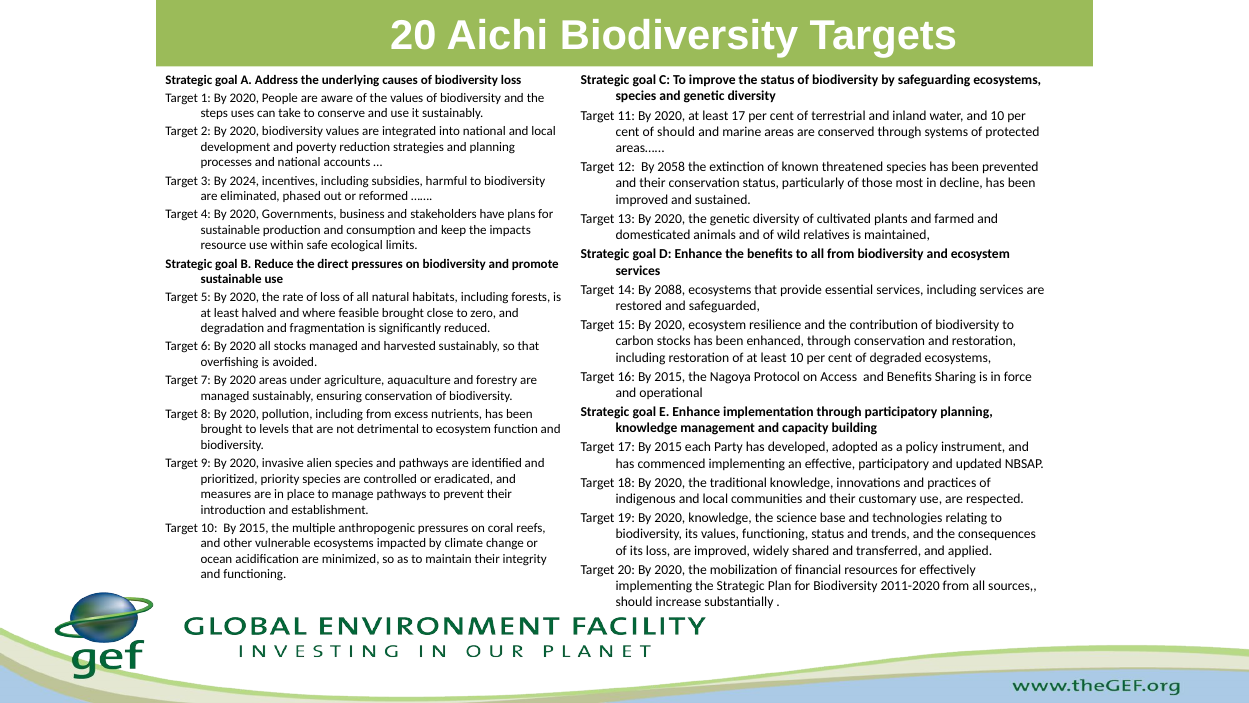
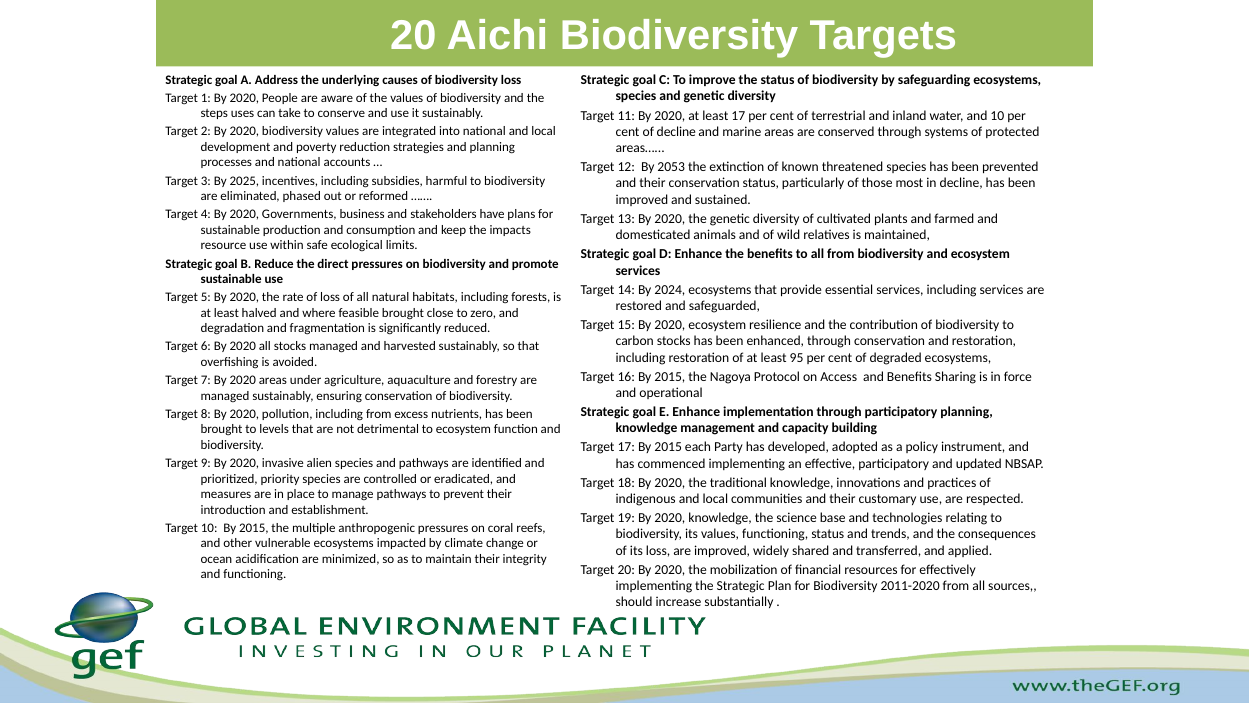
of should: should -> decline
2058: 2058 -> 2053
2024: 2024 -> 2025
2088: 2088 -> 2024
least 10: 10 -> 95
